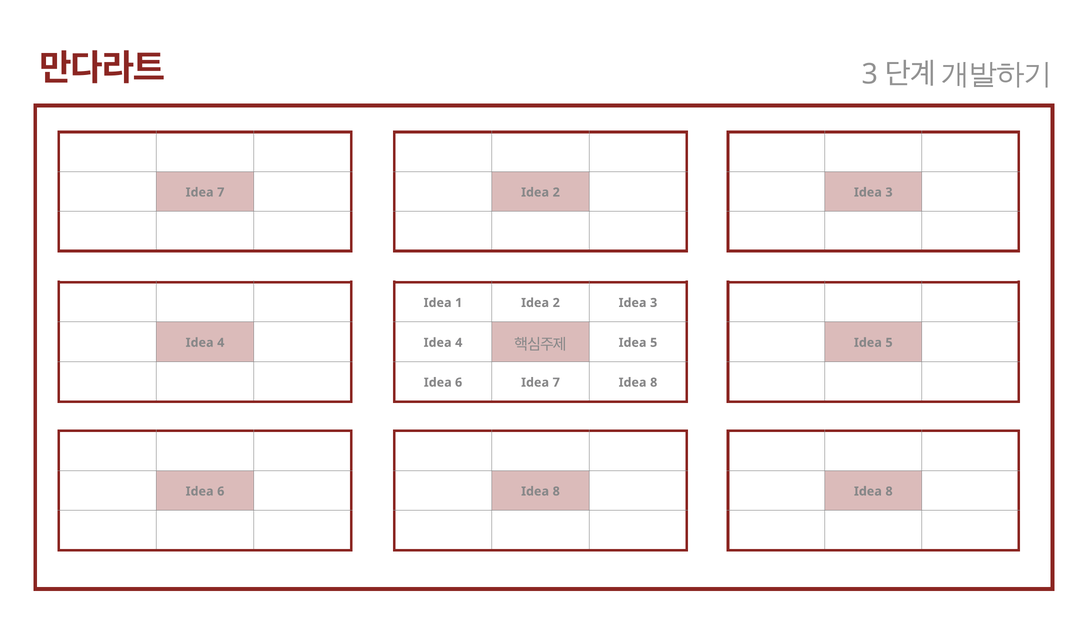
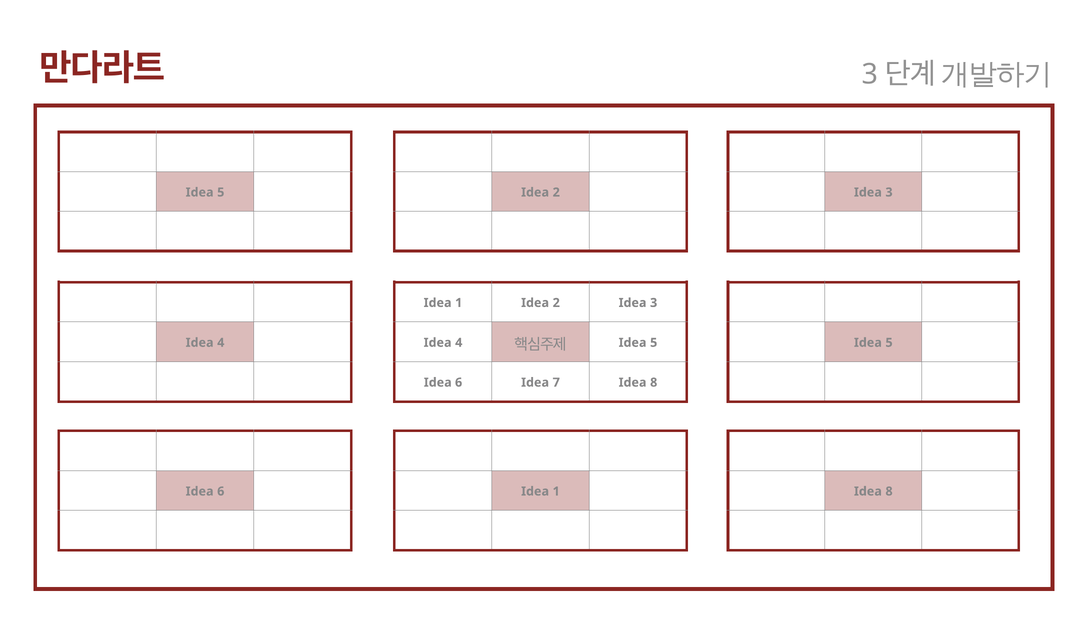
7 at (221, 192): 7 -> 5
8 at (556, 491): 8 -> 1
